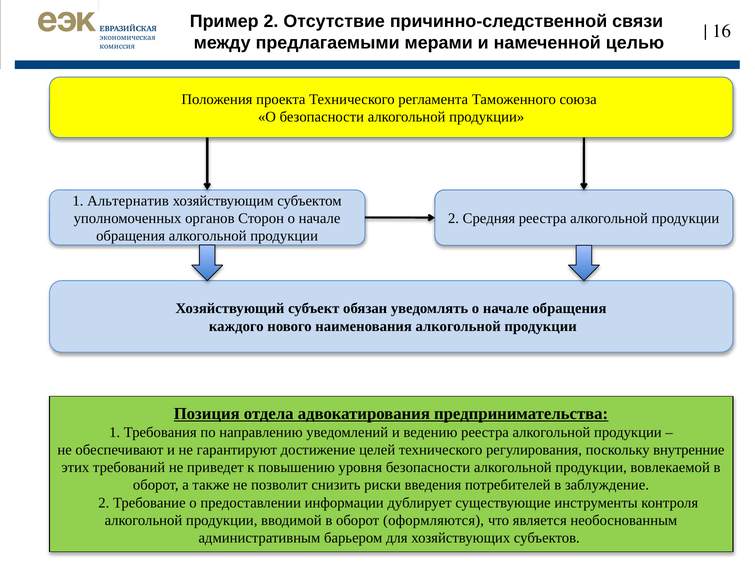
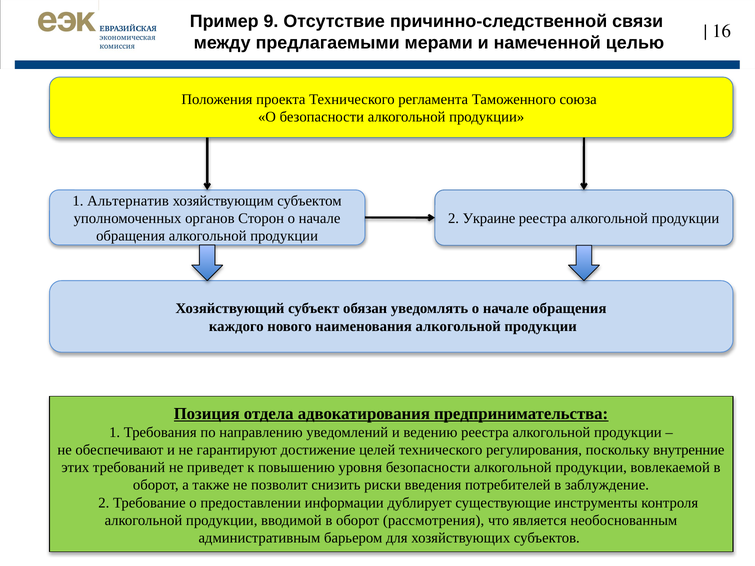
Пример 2: 2 -> 9
Средняя: Средняя -> Украине
оформляются: оформляются -> рассмотрения
